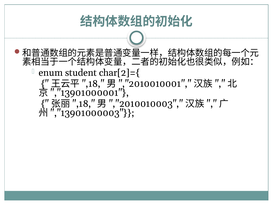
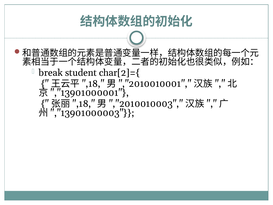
enum: enum -> break
